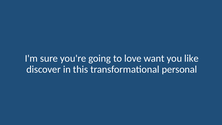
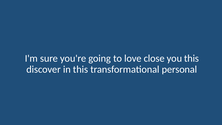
want: want -> close
you like: like -> this
